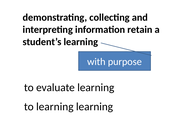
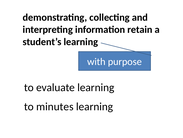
to learning: learning -> minutes
